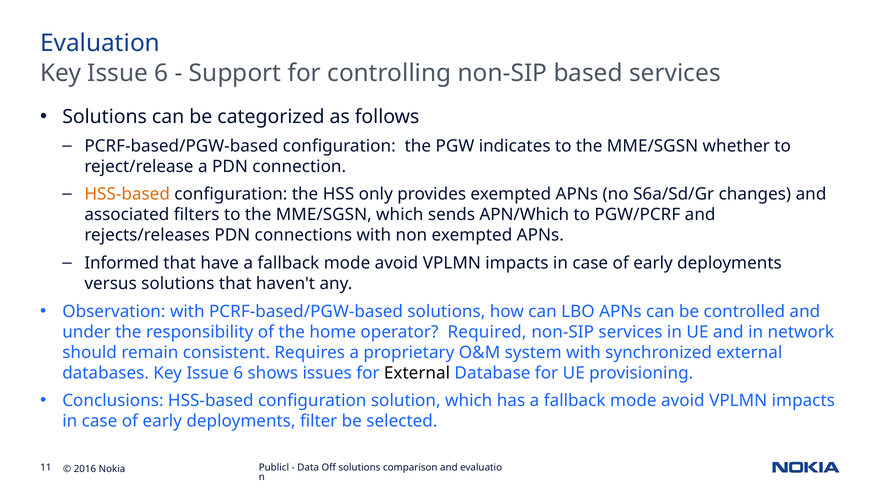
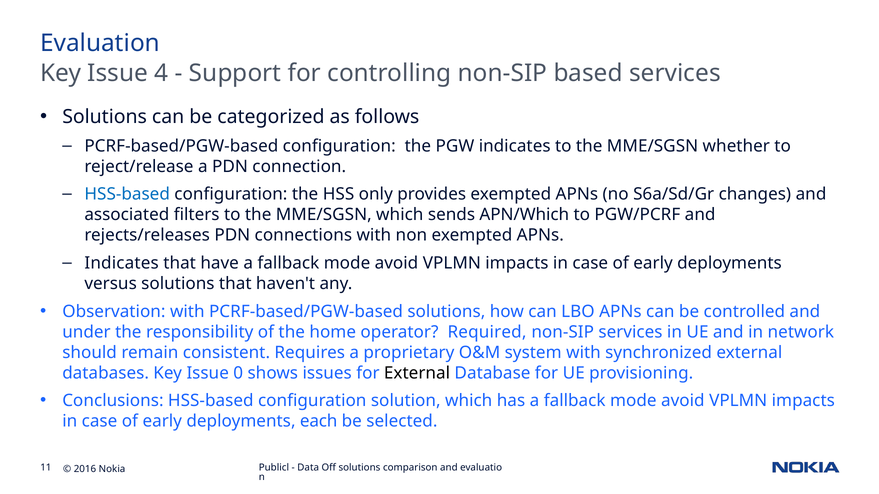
6 at (161, 73): 6 -> 4
HSS-based at (127, 194) colour: orange -> blue
Informed at (122, 263): Informed -> Indicates
databases Key Issue 6: 6 -> 0
filter: filter -> each
